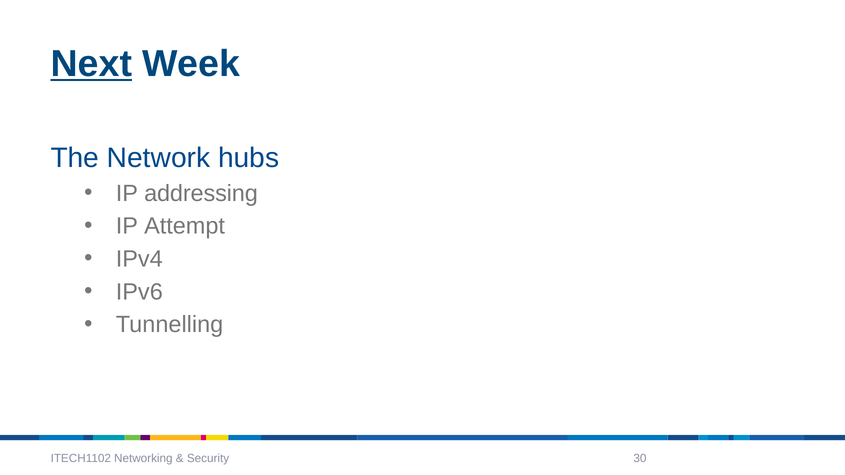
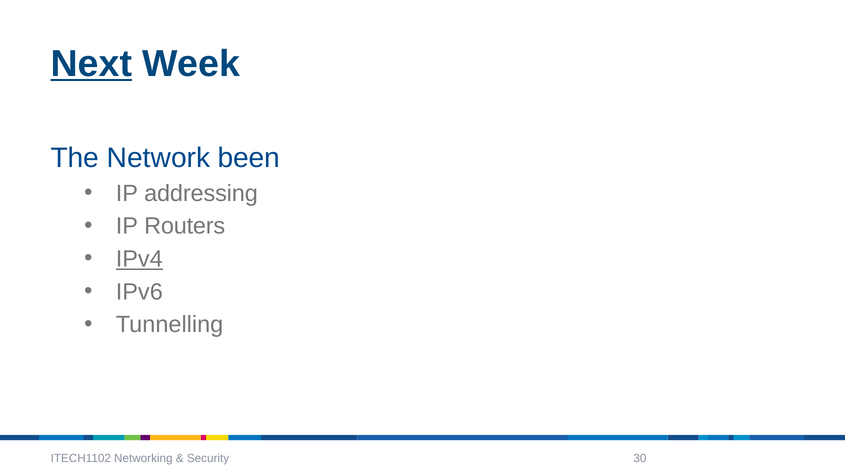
hubs: hubs -> been
Attempt: Attempt -> Routers
IPv4 underline: none -> present
